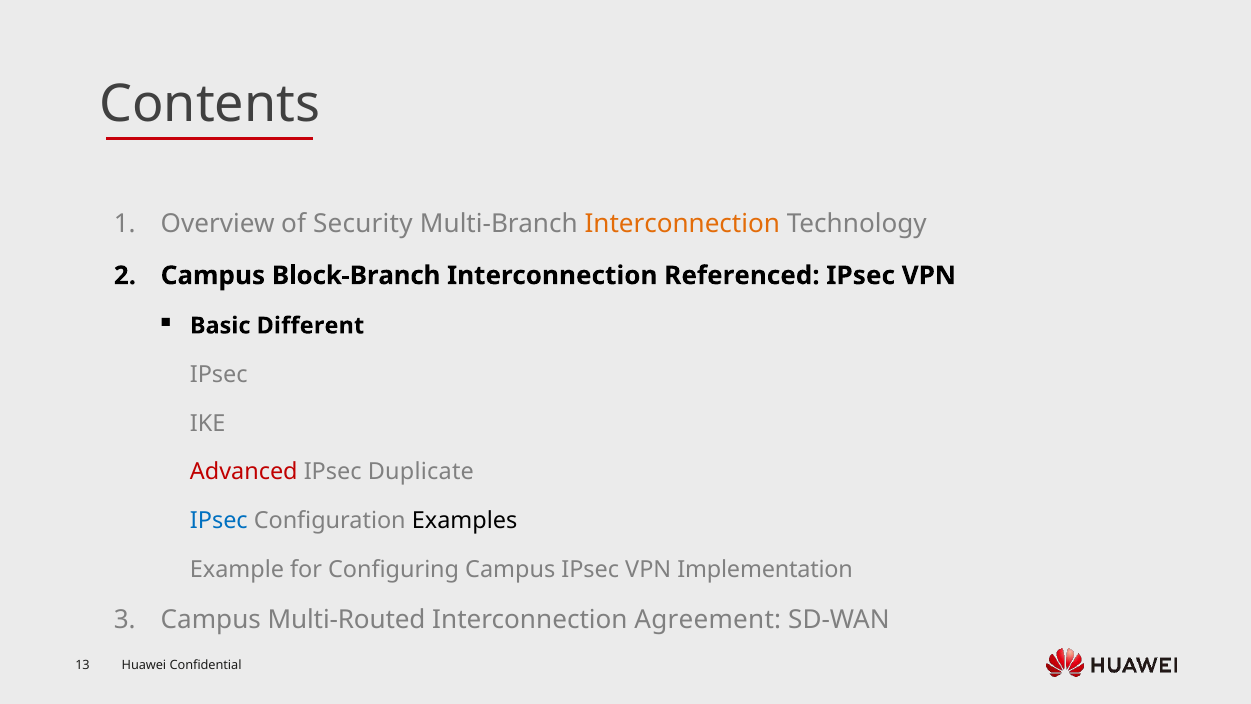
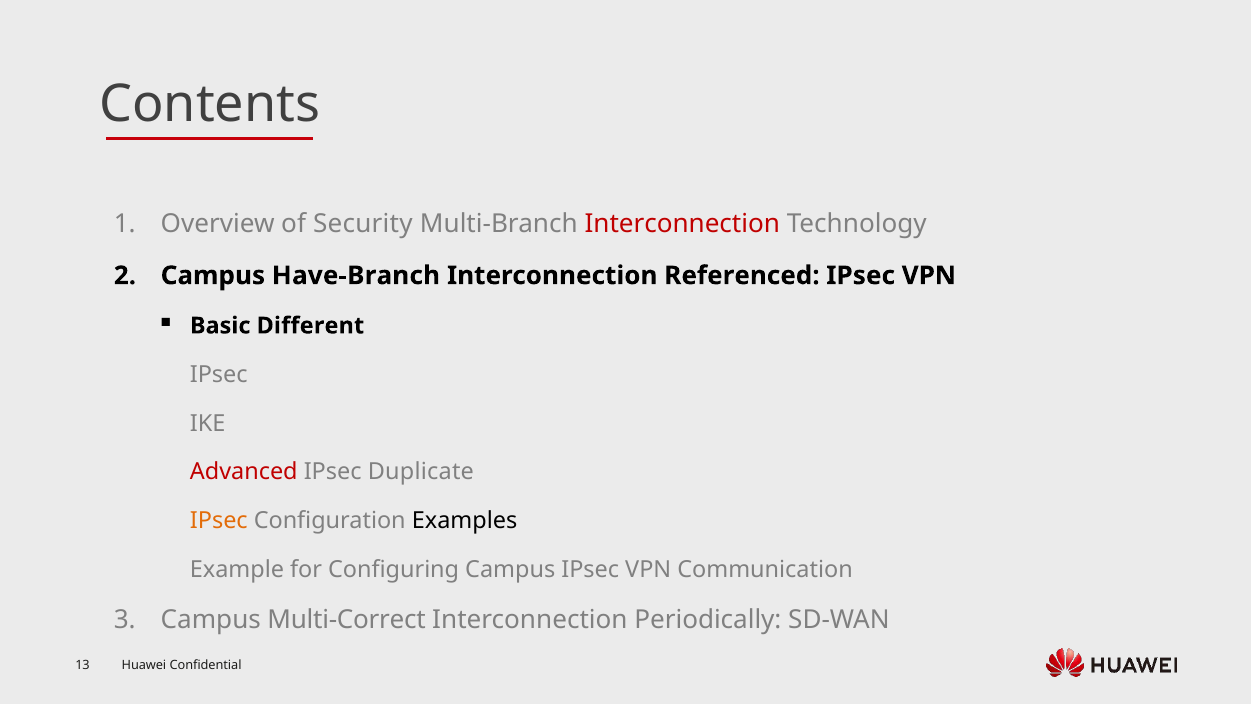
Interconnection at (682, 224) colour: orange -> red
Block-Branch: Block-Branch -> Have-Branch
IPsec at (219, 521) colour: blue -> orange
Implementation: Implementation -> Communication
Multi-Routed: Multi-Routed -> Multi-Correct
Agreement: Agreement -> Periodically
